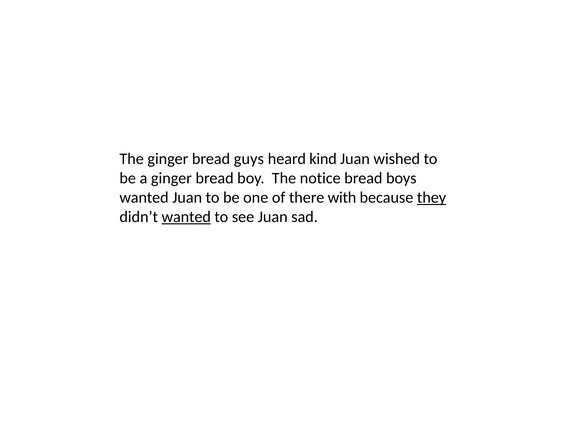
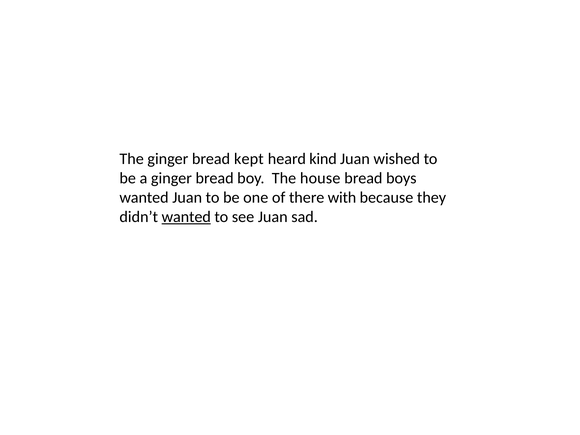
guys: guys -> kept
notice: notice -> house
they underline: present -> none
